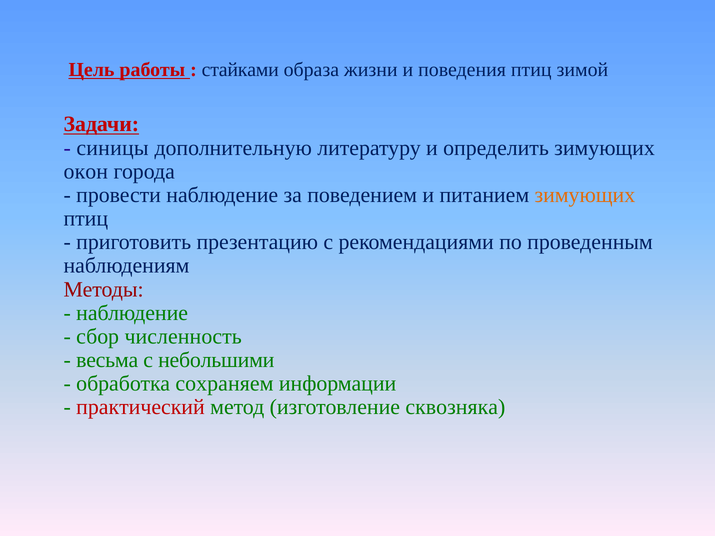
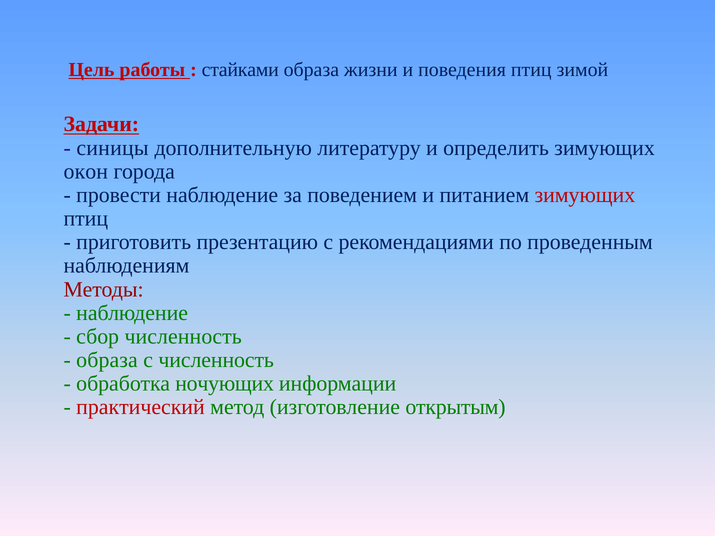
зимующих at (585, 195) colour: orange -> red
весьма at (107, 360): весьма -> образа
с небольшими: небольшими -> численность
сохраняем: сохраняем -> ночующих
сквозняка: сквозняка -> открытым
